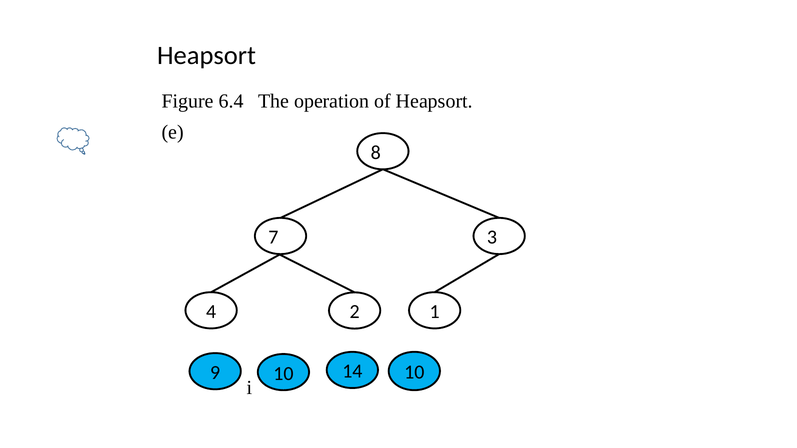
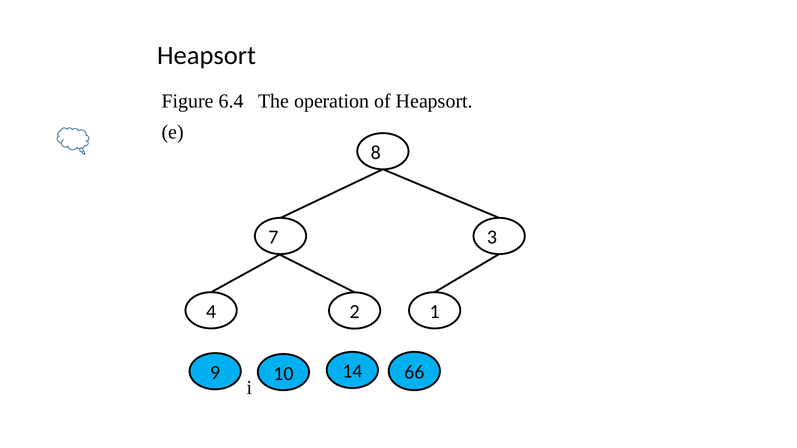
14 10: 10 -> 66
